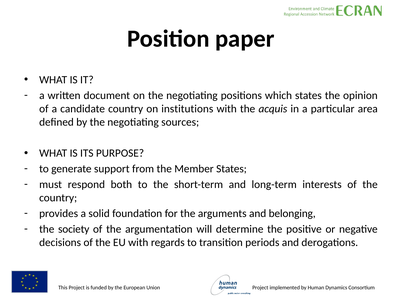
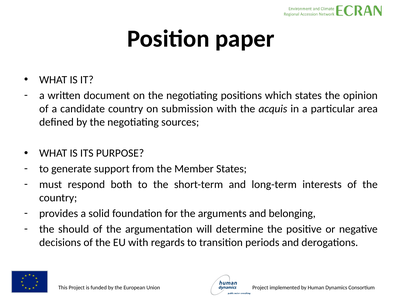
institutions: institutions -> submission
society: society -> should
